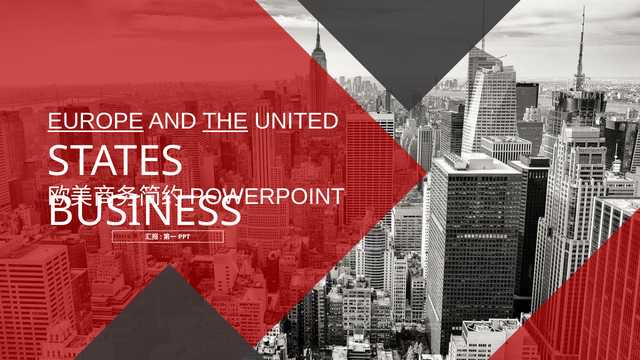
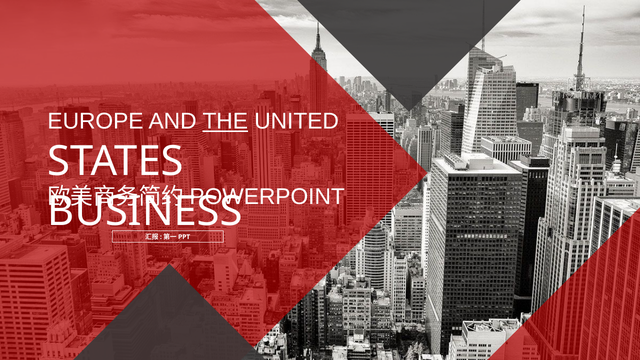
EUROPE underline: present -> none
